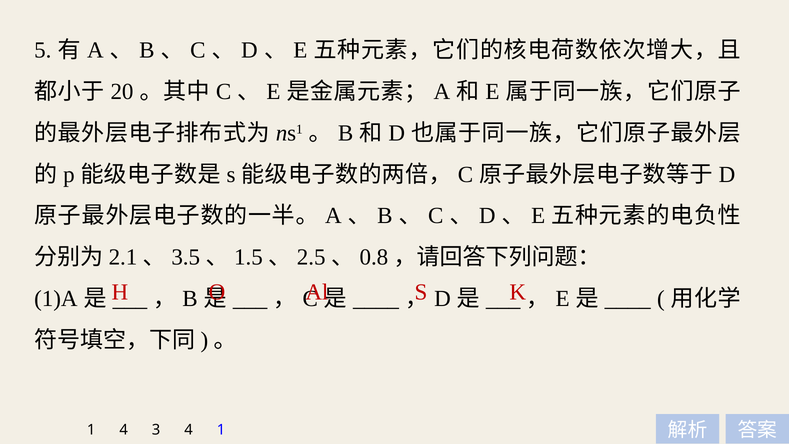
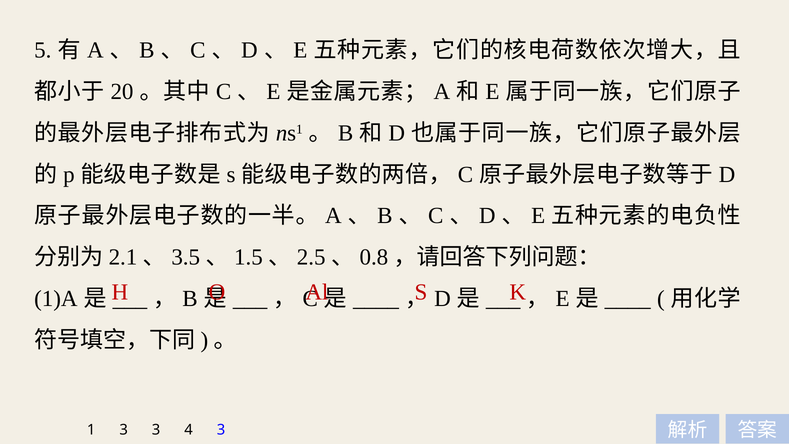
1 4: 4 -> 3
4 1: 1 -> 3
